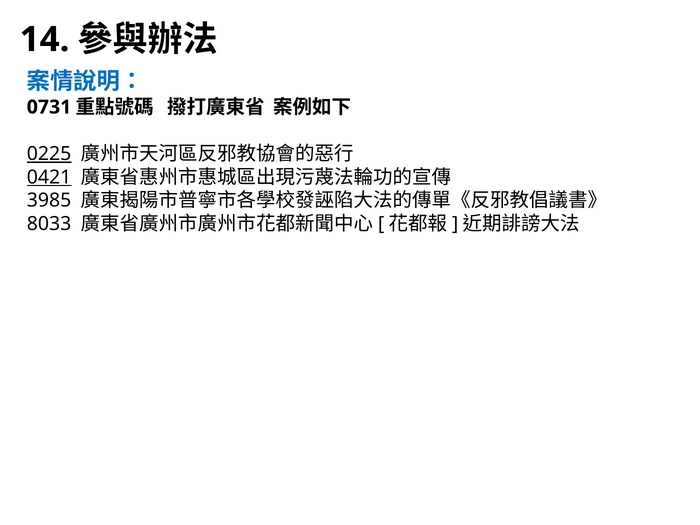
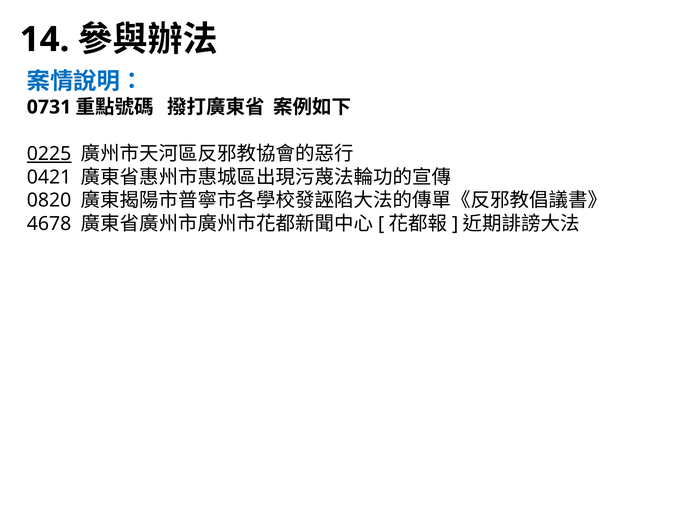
0421 underline: present -> none
3985: 3985 -> 0820
8033: 8033 -> 4678
